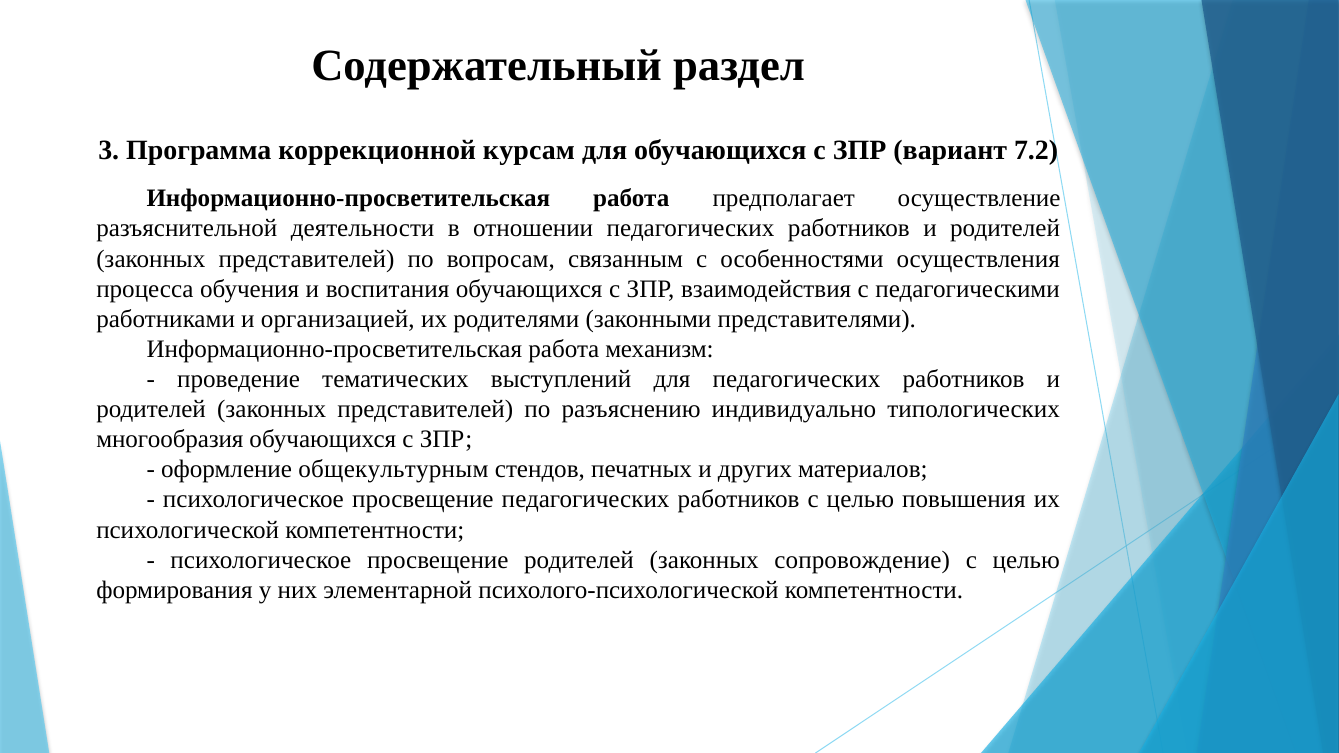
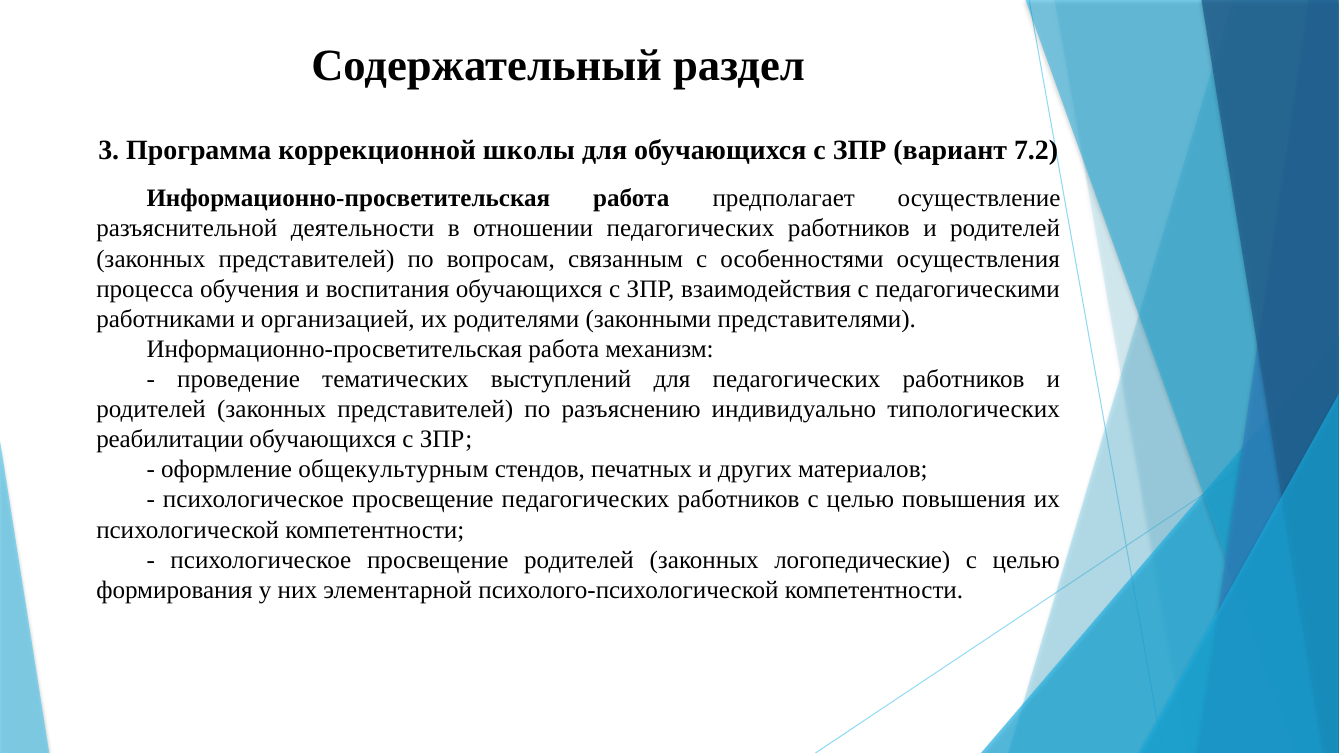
курсам: курсам -> школы
многообразия: многообразия -> реабилитации
сопровождение: сопровождение -> логопедические
